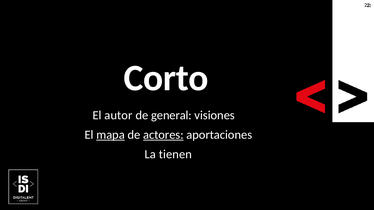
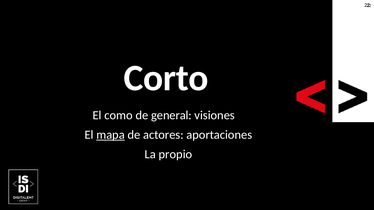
autor: autor -> como
actores underline: present -> none
tienen: tienen -> propio
